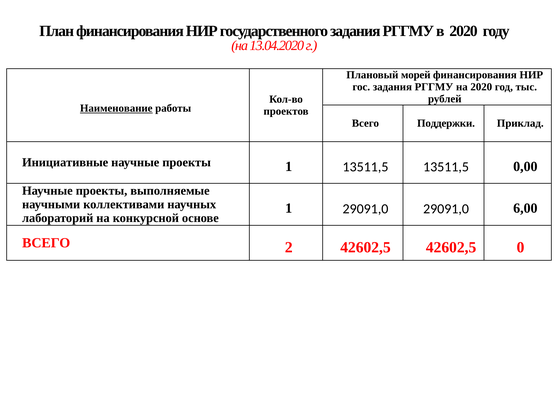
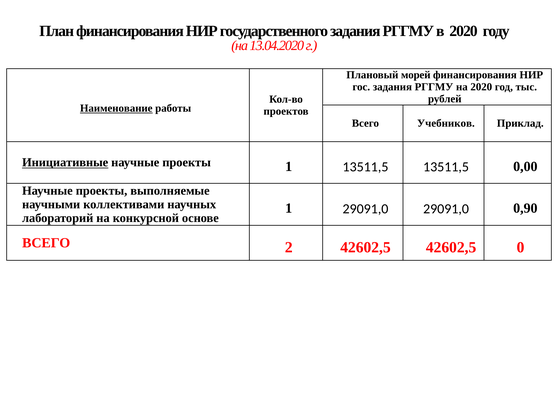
Поддержки: Поддержки -> Учебников
Инициативные underline: none -> present
6,00: 6,00 -> 0,90
